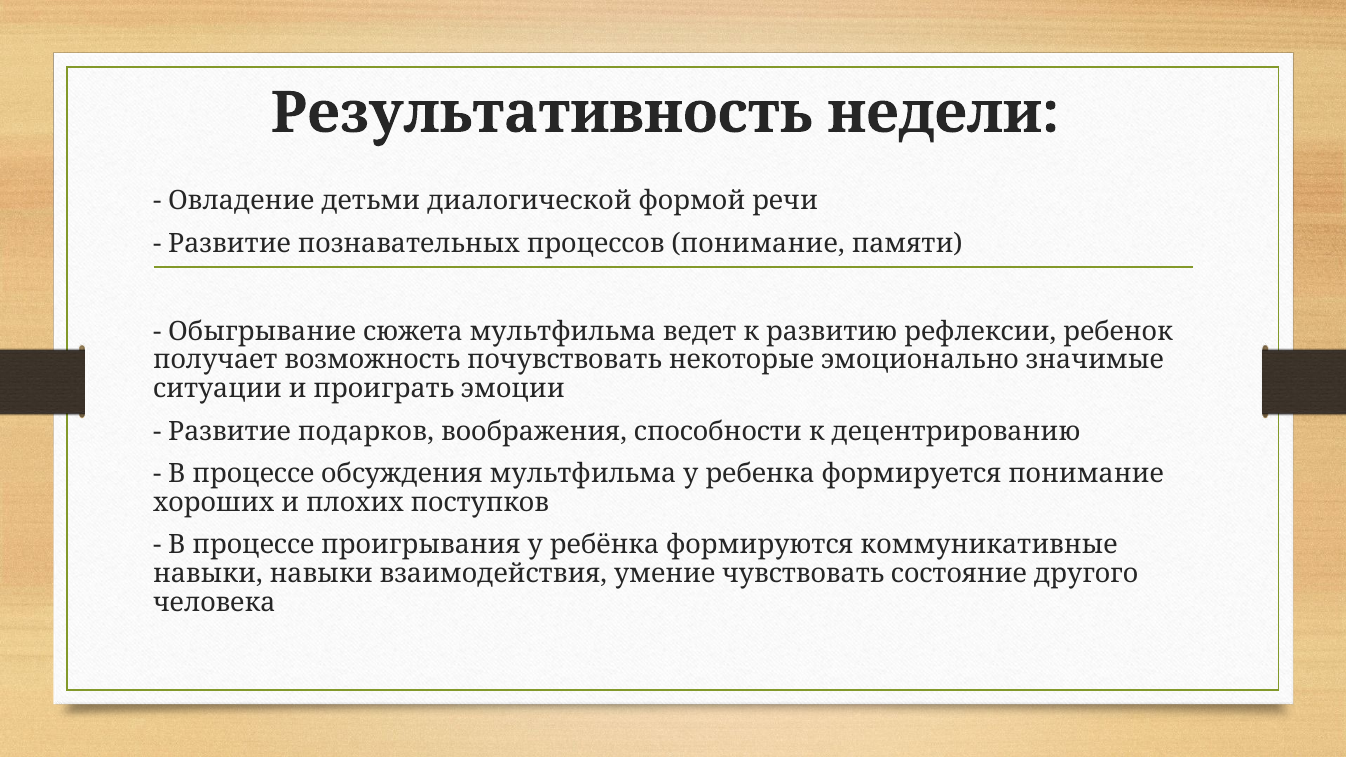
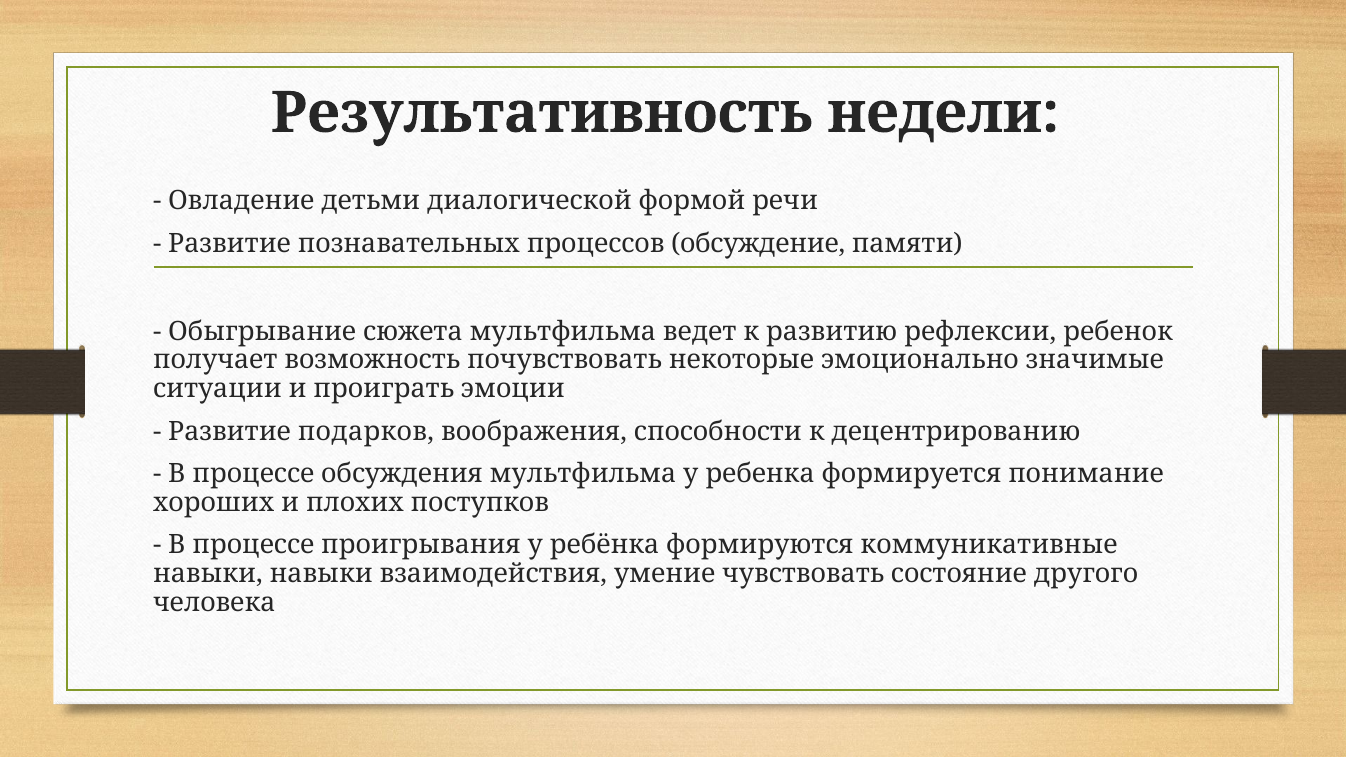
процессов понимание: понимание -> обсуждение
